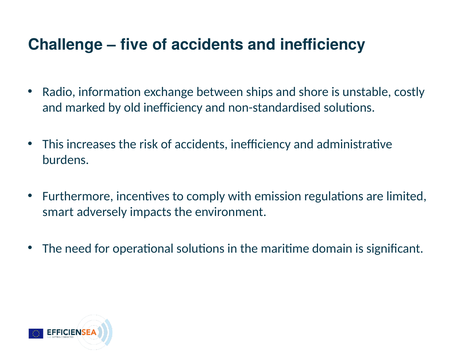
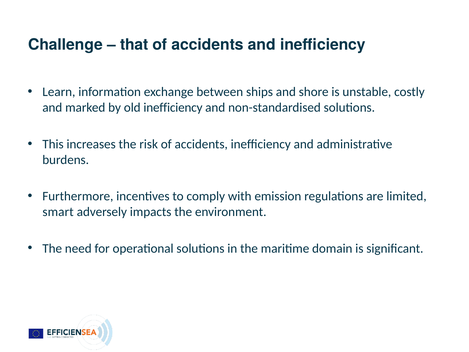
five: five -> that
Radio: Radio -> Learn
